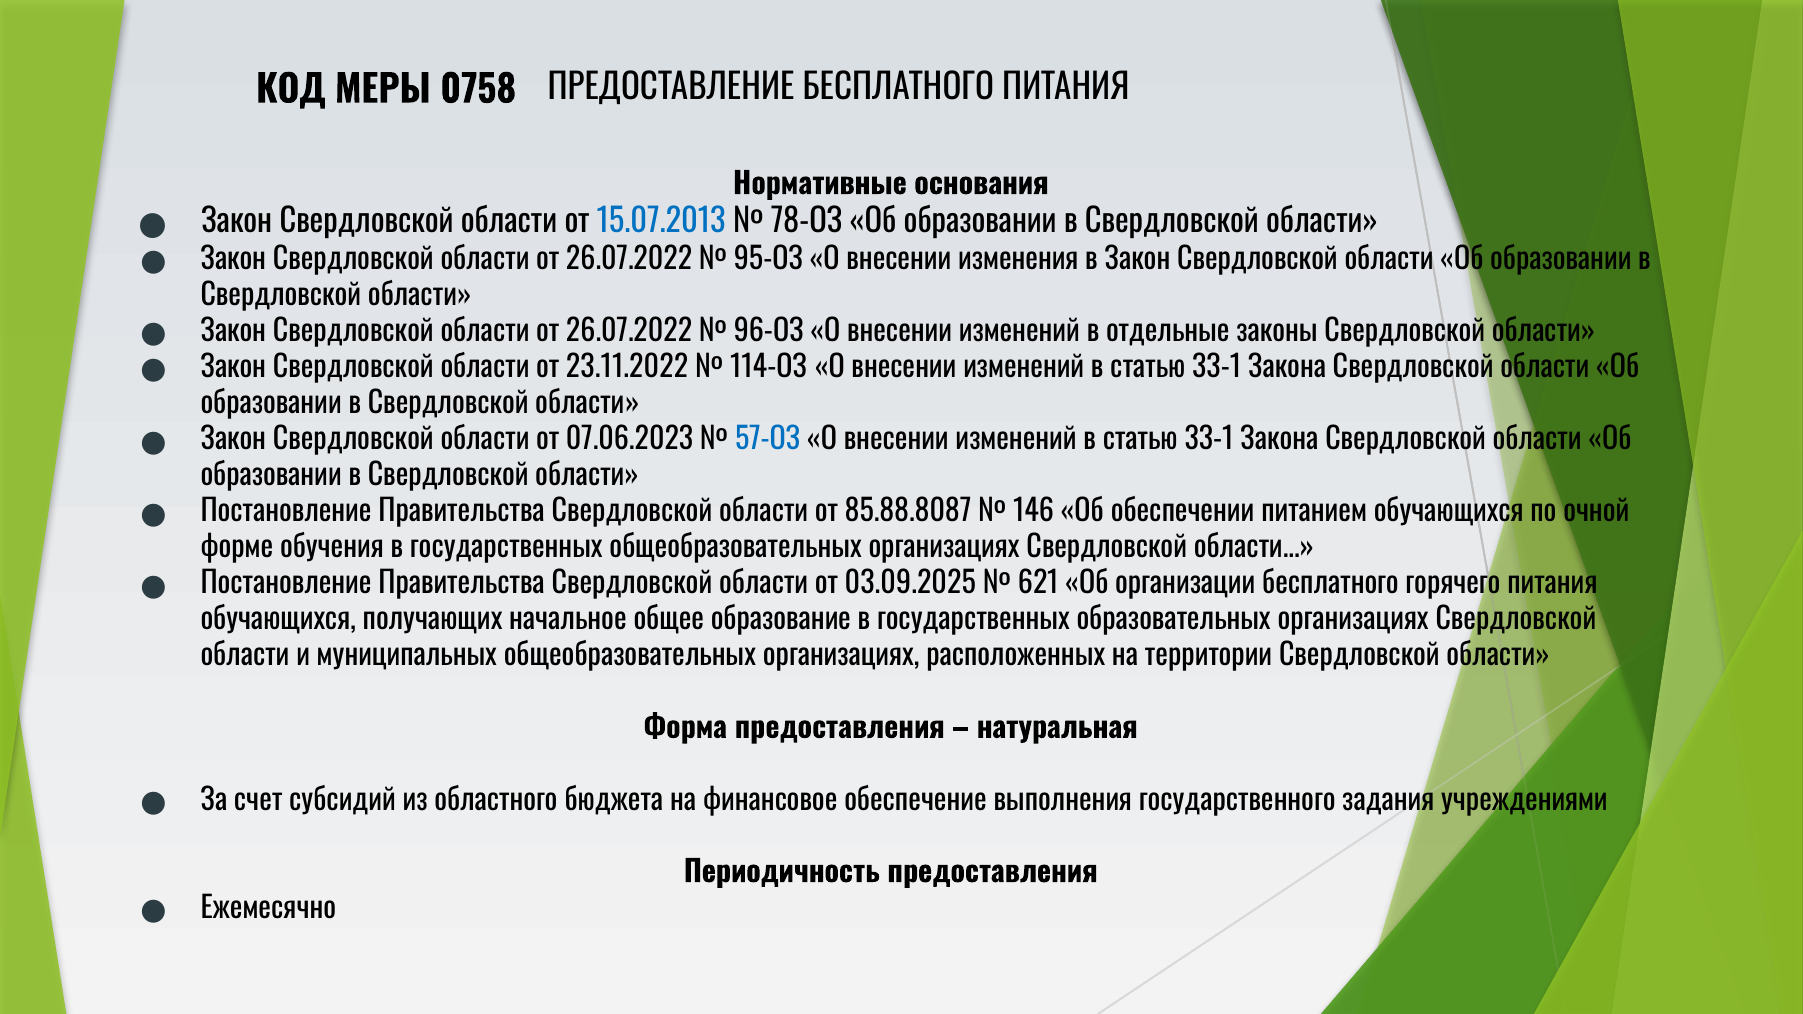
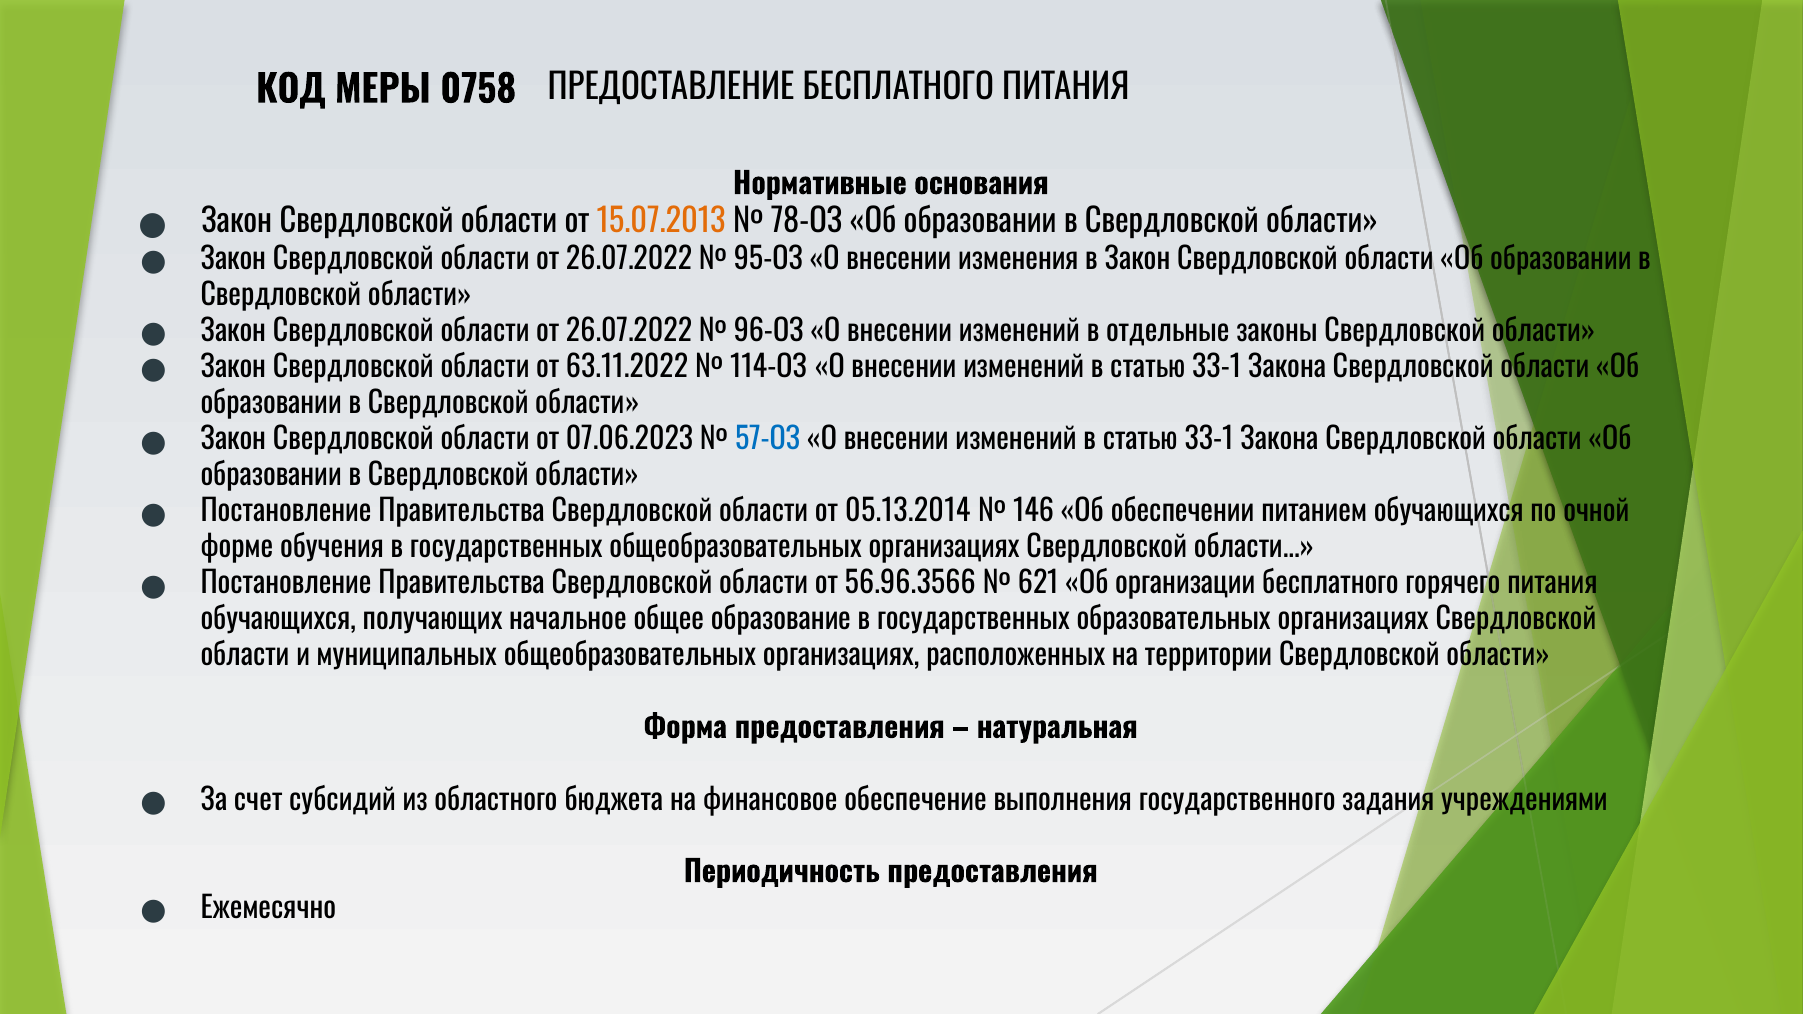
15.07.2013 colour: blue -> orange
23.11.2022: 23.11.2022 -> 63.11.2022
85.88.8087: 85.88.8087 -> 05.13.2014
03.09.2025: 03.09.2025 -> 56.96.3566
